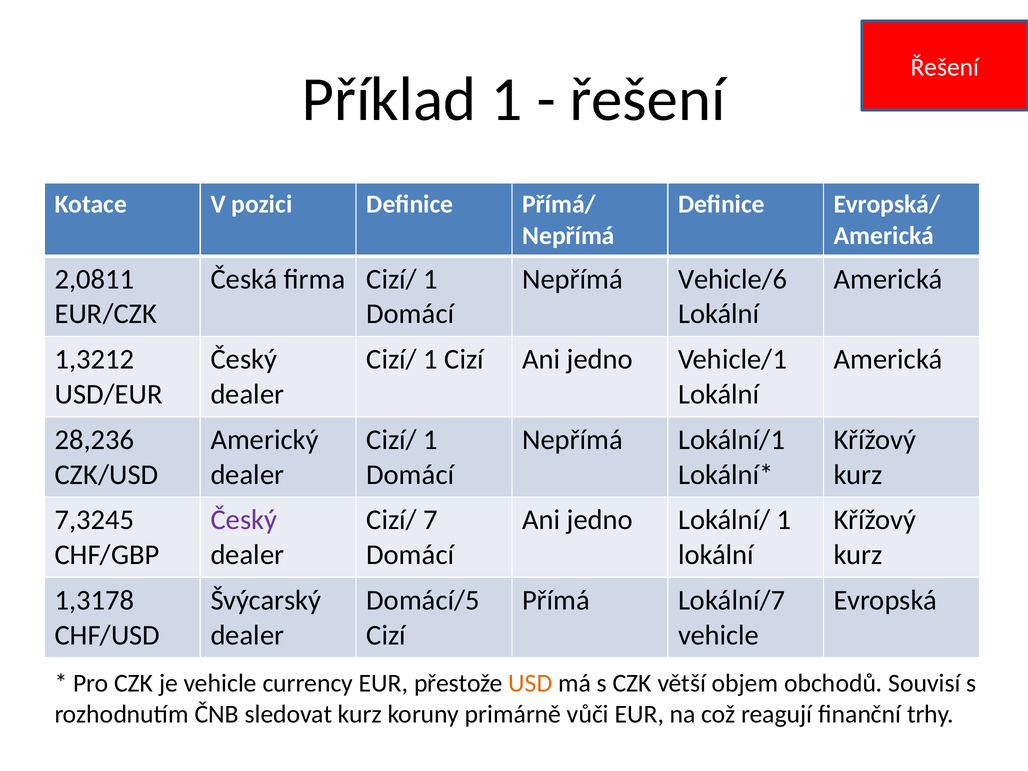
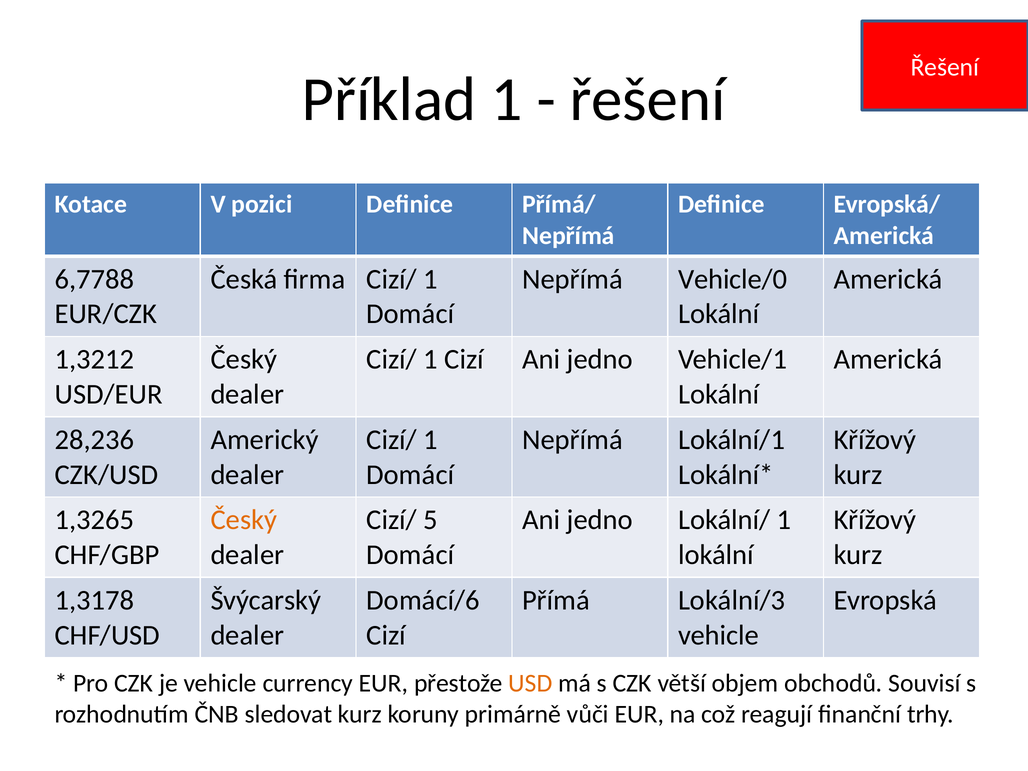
2,0811: 2,0811 -> 6,7788
Vehicle/6: Vehicle/6 -> Vehicle/0
7,3245: 7,3245 -> 1,3265
Český at (244, 520) colour: purple -> orange
7: 7 -> 5
Domácí/5: Domácí/5 -> Domácí/6
Lokální/7: Lokální/7 -> Lokální/3
